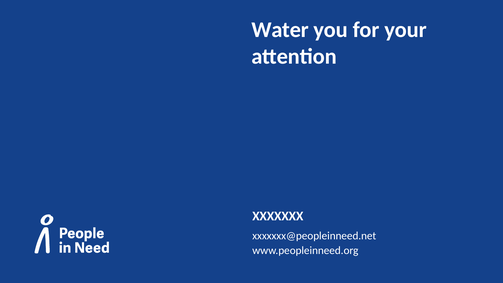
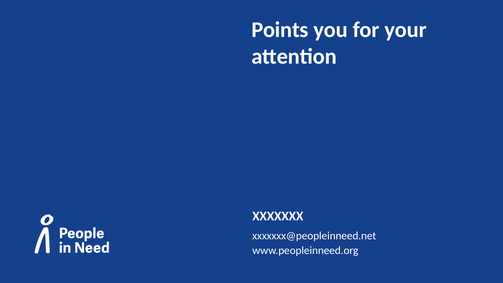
Water: Water -> Points
